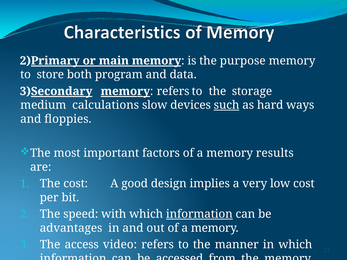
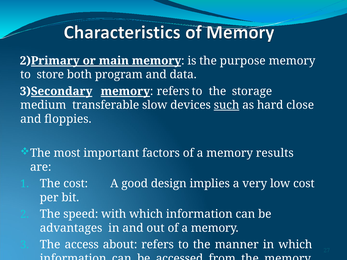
calculations: calculations -> transferable
ways: ways -> close
information at (199, 214) underline: present -> none
video: video -> about
